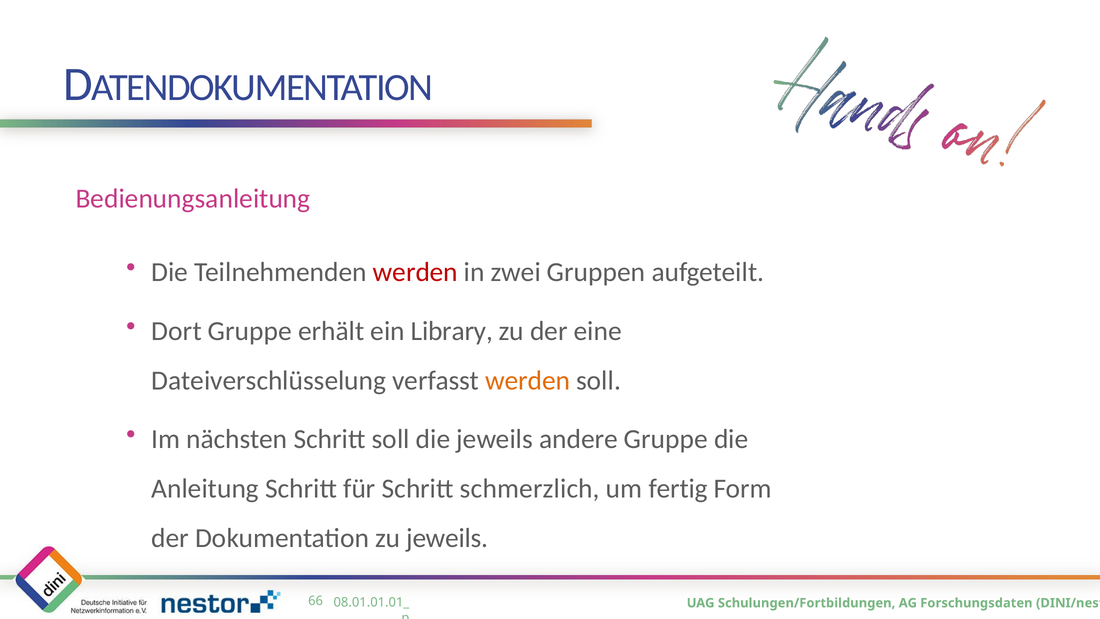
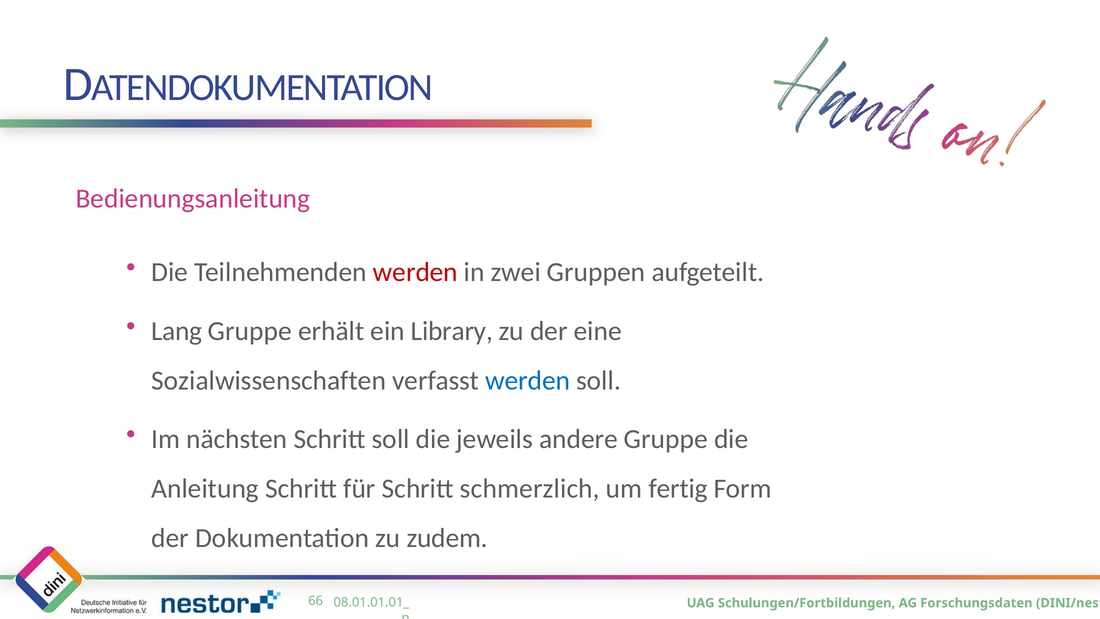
Dort: Dort -> Lang
Dateiverschlüsselung: Dateiverschlüsselung -> Sozialwissenschaften
werden at (528, 380) colour: orange -> blue
zu jeweils: jeweils -> zudem
